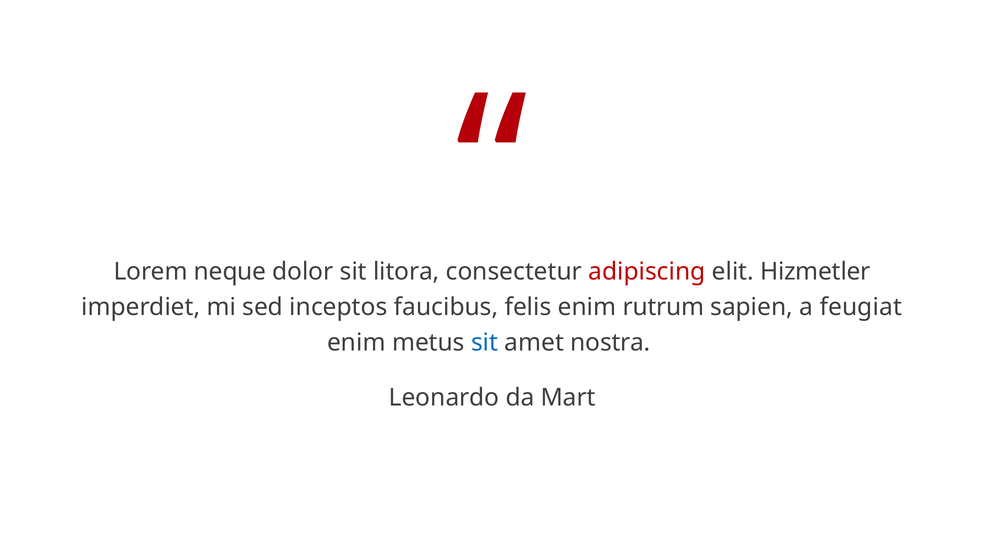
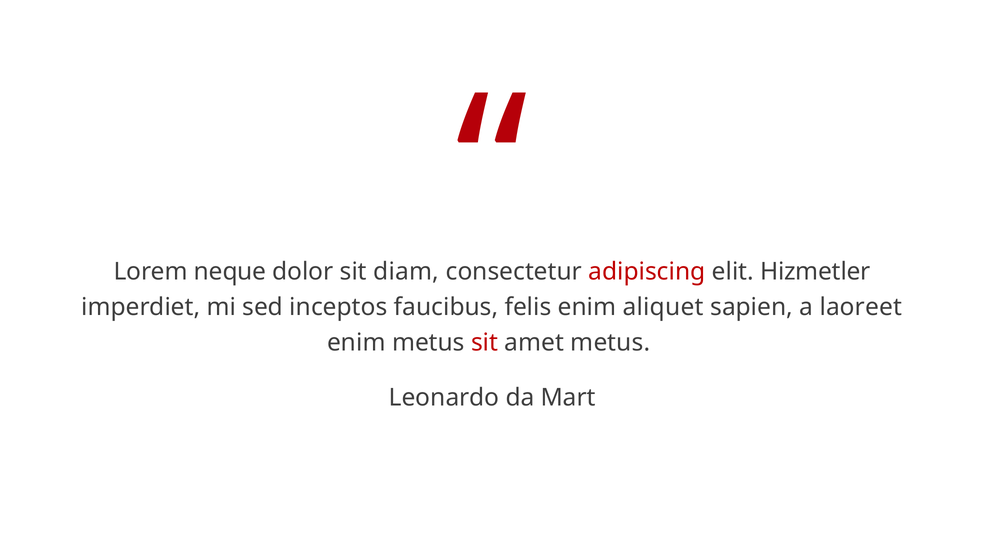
litora: litora -> diam
rutrum: rutrum -> aliquet
feugiat: feugiat -> laoreet
sit at (485, 343) colour: blue -> red
amet nostra: nostra -> metus
